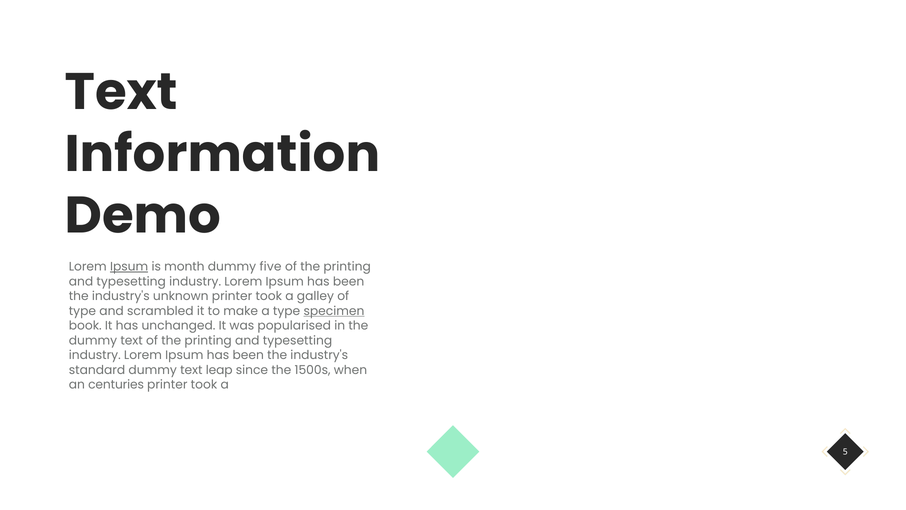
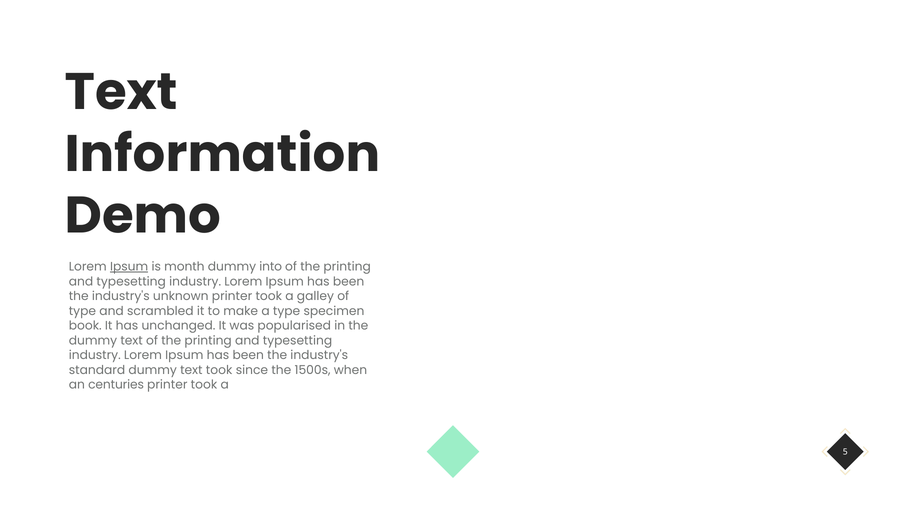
five: five -> into
specimen underline: present -> none
text leap: leap -> took
